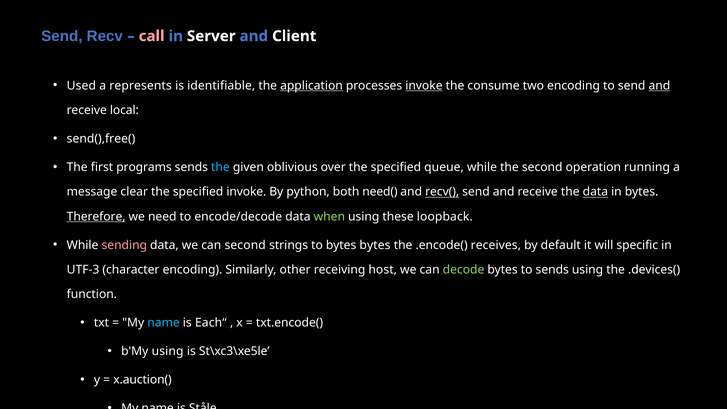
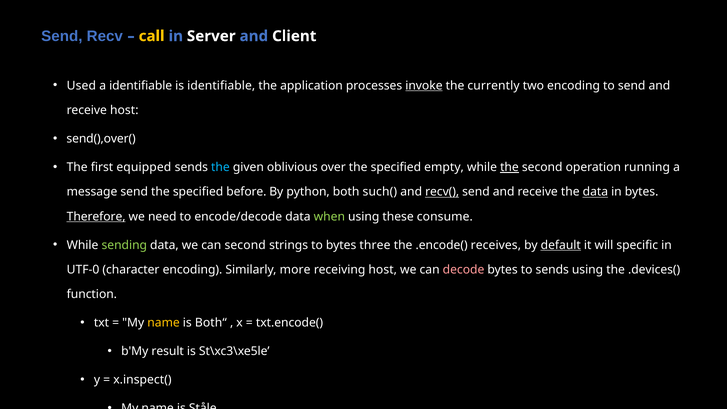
call colour: pink -> yellow
a represents: represents -> identifiable
application underline: present -> none
consume: consume -> currently
and at (659, 86) underline: present -> none
receive local: local -> host
send(),free(: send(),free( -> send(),over(
programs: programs -> equipped
queue: queue -> empty
the at (509, 167) underline: none -> present
message clear: clear -> send
specified invoke: invoke -> before
need(: need( -> such(
loopback: loopback -> consume
sending colour: pink -> light green
bytes bytes: bytes -> three
default underline: none -> present
UTF-3: UTF-3 -> UTF-0
other: other -> more
decode colour: light green -> pink
name at (164, 323) colour: light blue -> yellow
Each“: Each“ -> Both“
b'My using: using -> result
x.auction(: x.auction( -> x.inspect(
